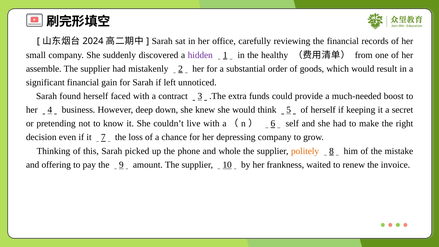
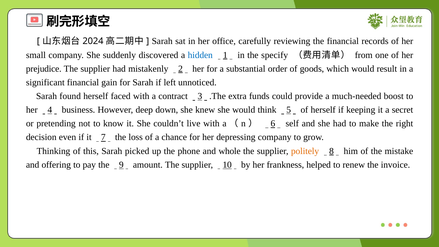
hidden colour: purple -> blue
healthy: healthy -> specify
assemble: assemble -> prejudice
waited: waited -> helped
